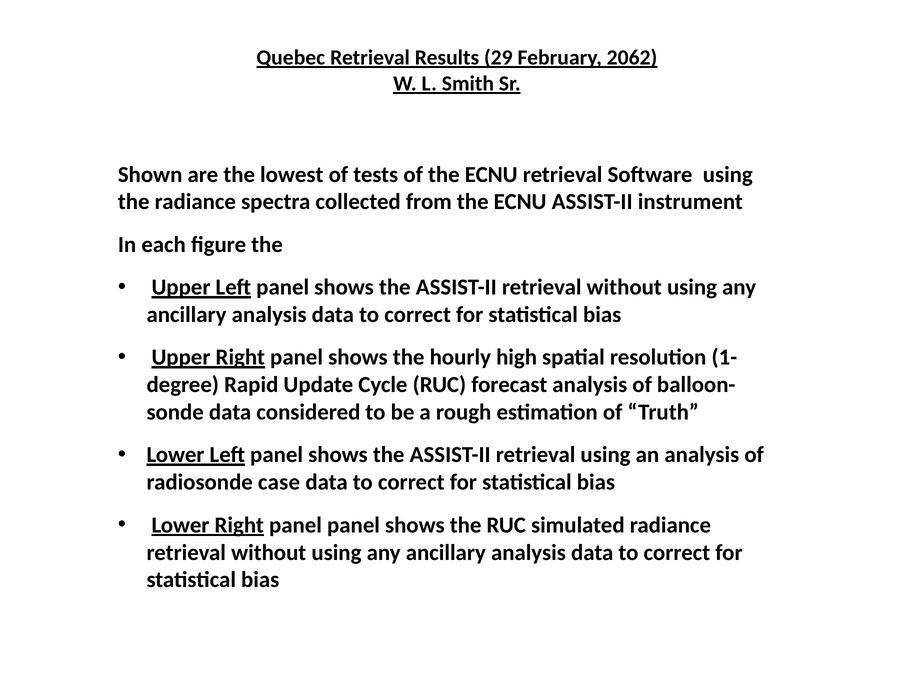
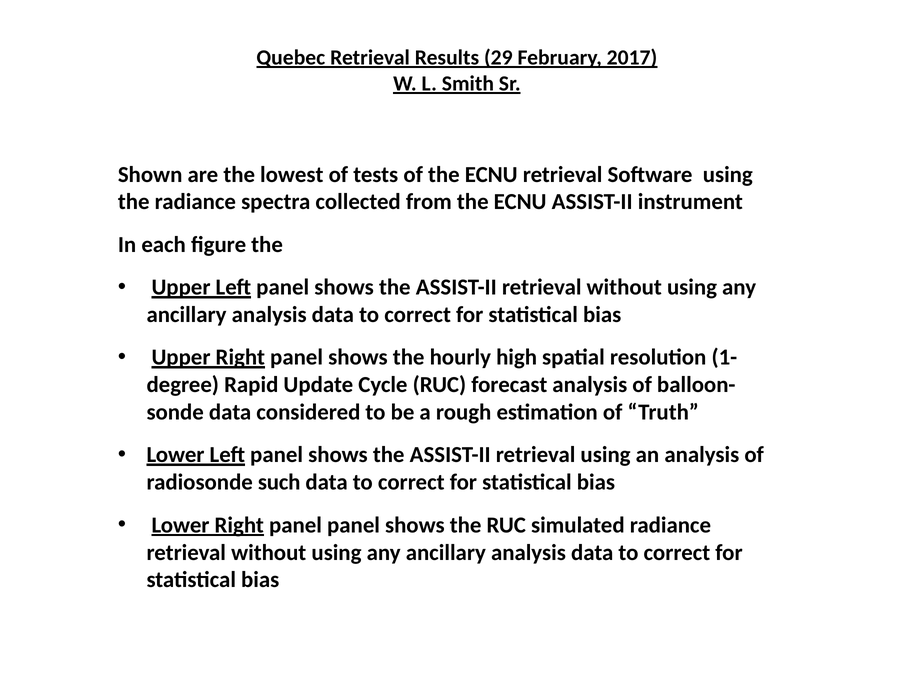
2062: 2062 -> 2017
case: case -> such
